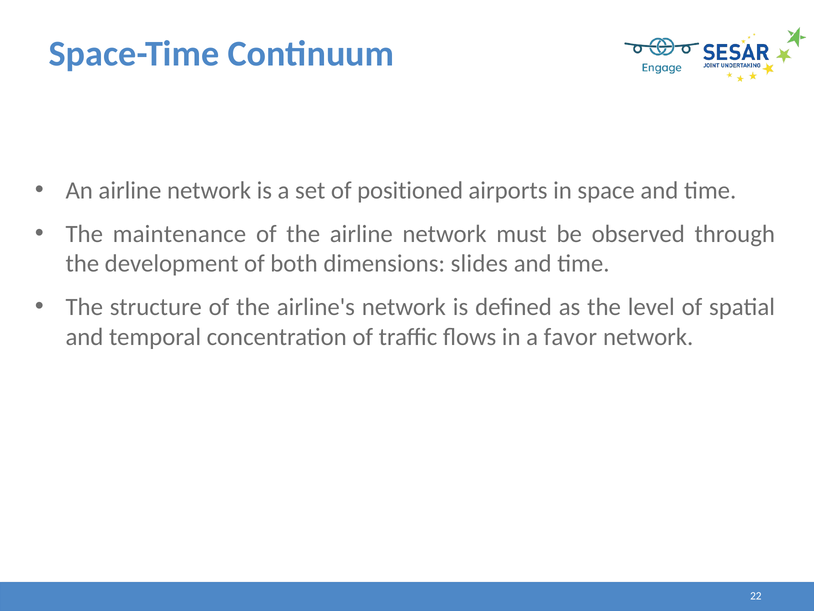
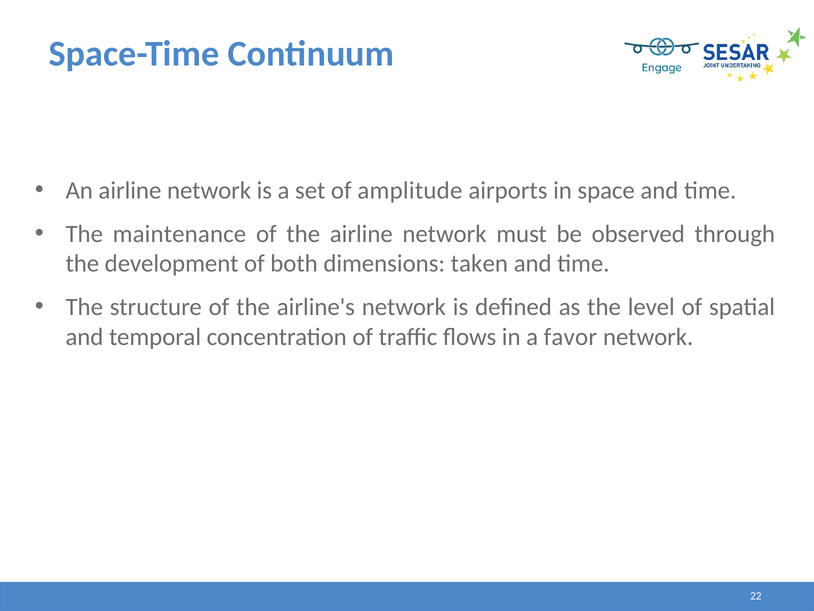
positioned: positioned -> amplitude
slides: slides -> taken
